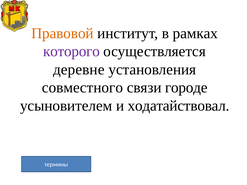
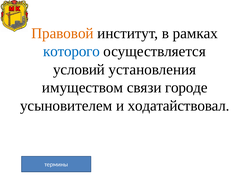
которого colour: purple -> blue
деревне: деревне -> условий
совместного: совместного -> имуществом
